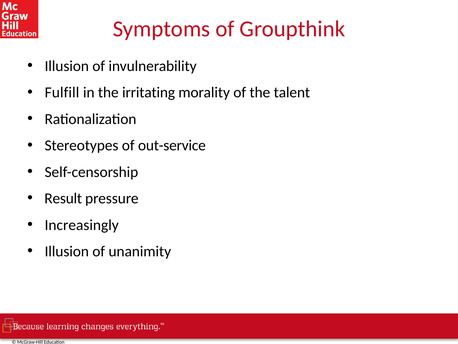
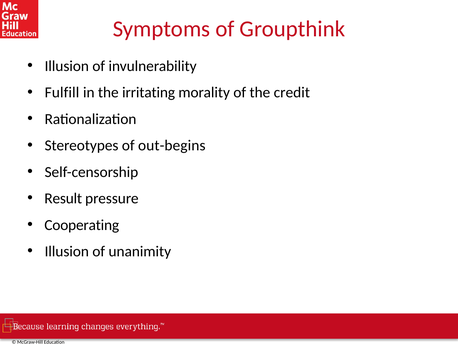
talent: talent -> credit
out-service: out-service -> out-begins
Increasingly: Increasingly -> Cooperating
